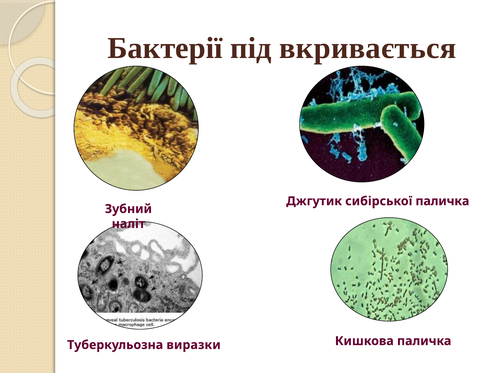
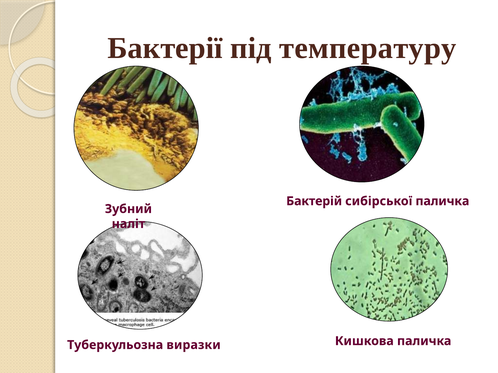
вкривається: вкривається -> температуру
Джгутик: Джгутик -> Бактерій
